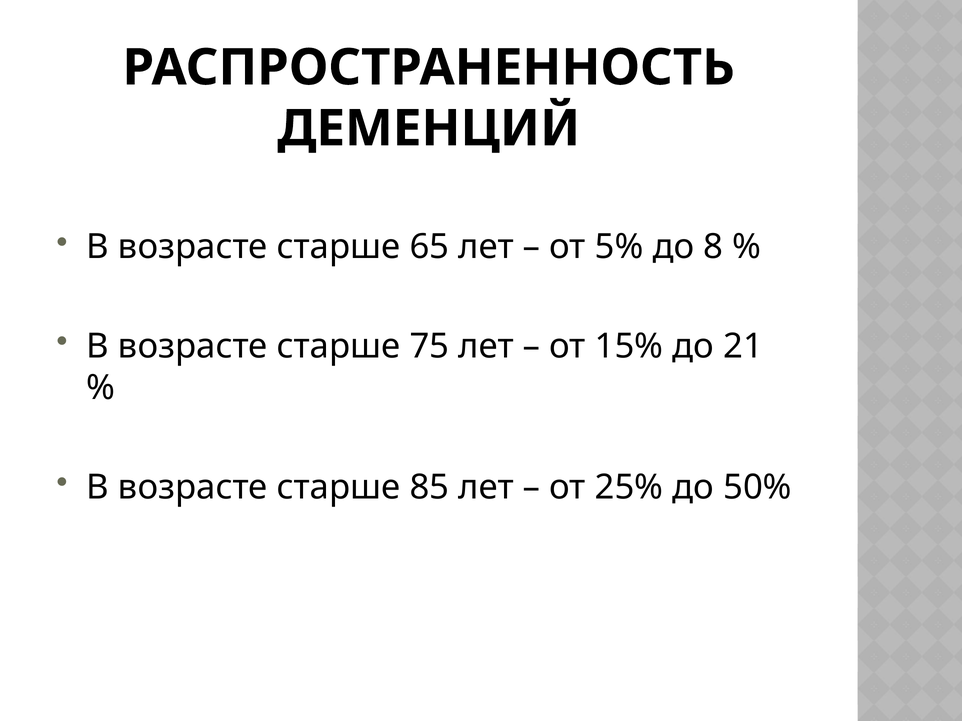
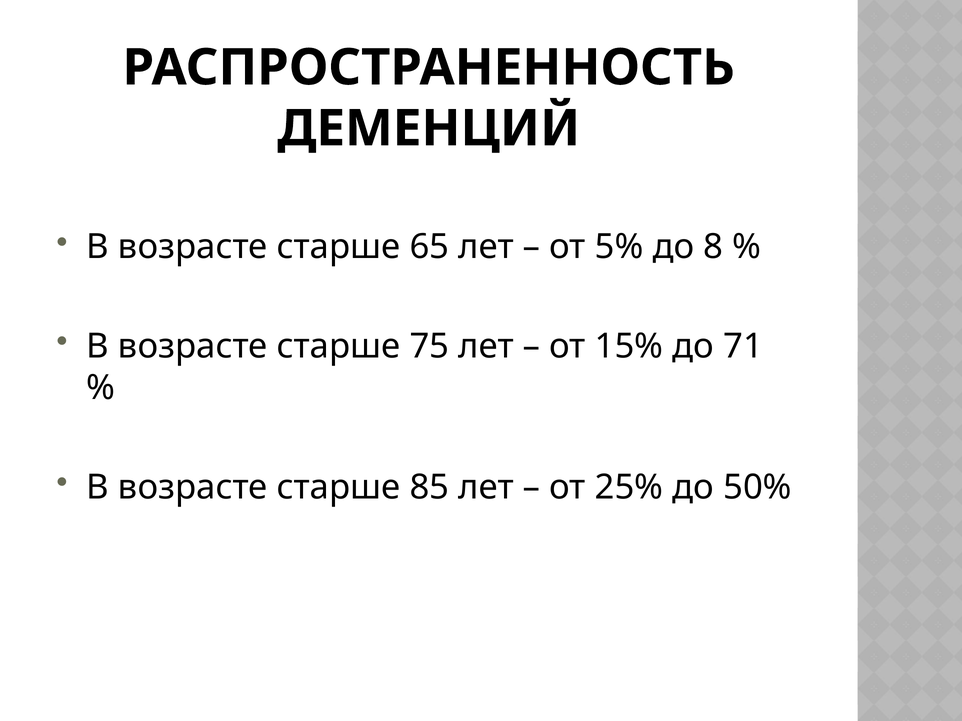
21: 21 -> 71
